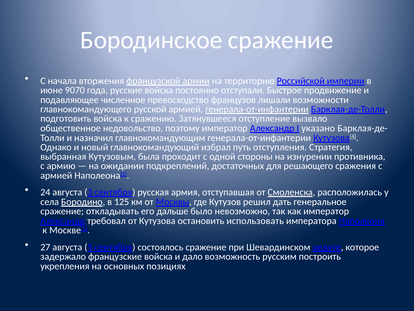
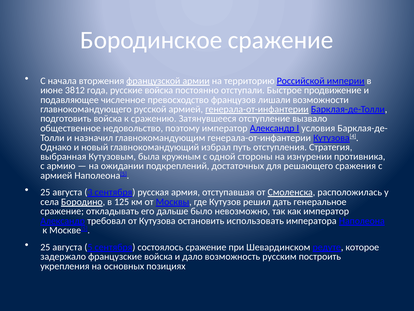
9070: 9070 -> 3812
указано: указано -> условия
проходит: проходит -> кружным
24 at (45, 192): 24 -> 25
27 at (45, 247): 27 -> 25
